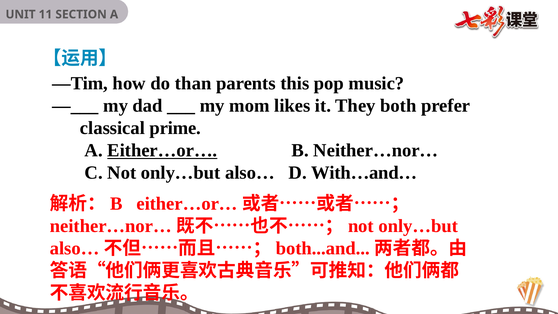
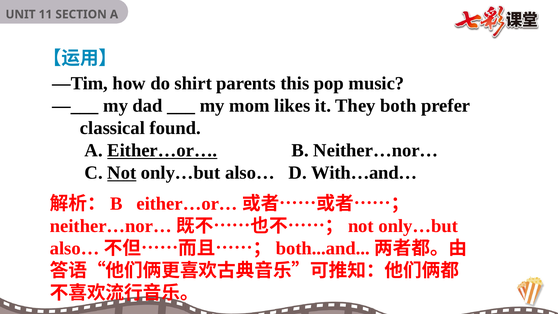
than: than -> shirt
prime: prime -> found
Not underline: none -> present
